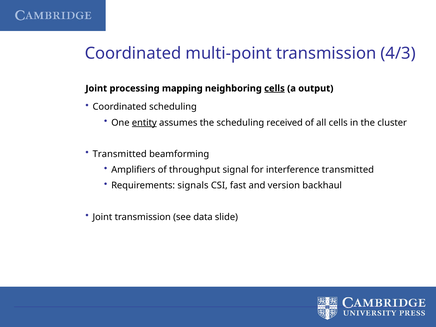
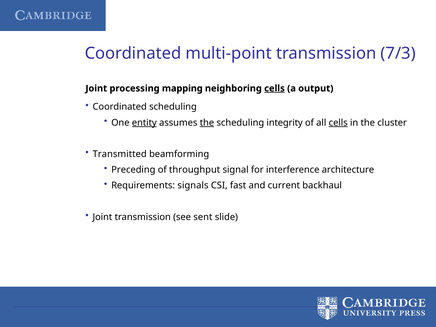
4/3: 4/3 -> 7/3
the at (207, 123) underline: none -> present
received: received -> integrity
cells at (338, 123) underline: none -> present
Amplifiers: Amplifiers -> Preceding
interference transmitted: transmitted -> architecture
version: version -> current
data: data -> sent
